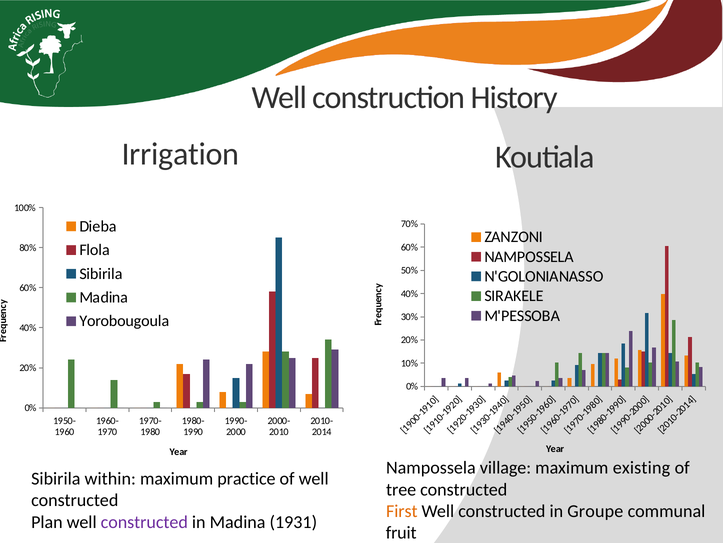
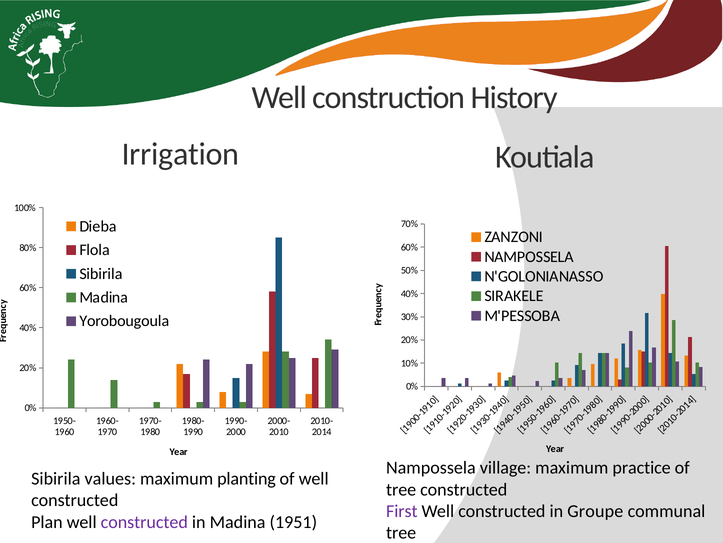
existing: existing -> practice
within: within -> values
practice: practice -> planting
First colour: orange -> purple
1931: 1931 -> 1951
fruit at (401, 532): fruit -> tree
